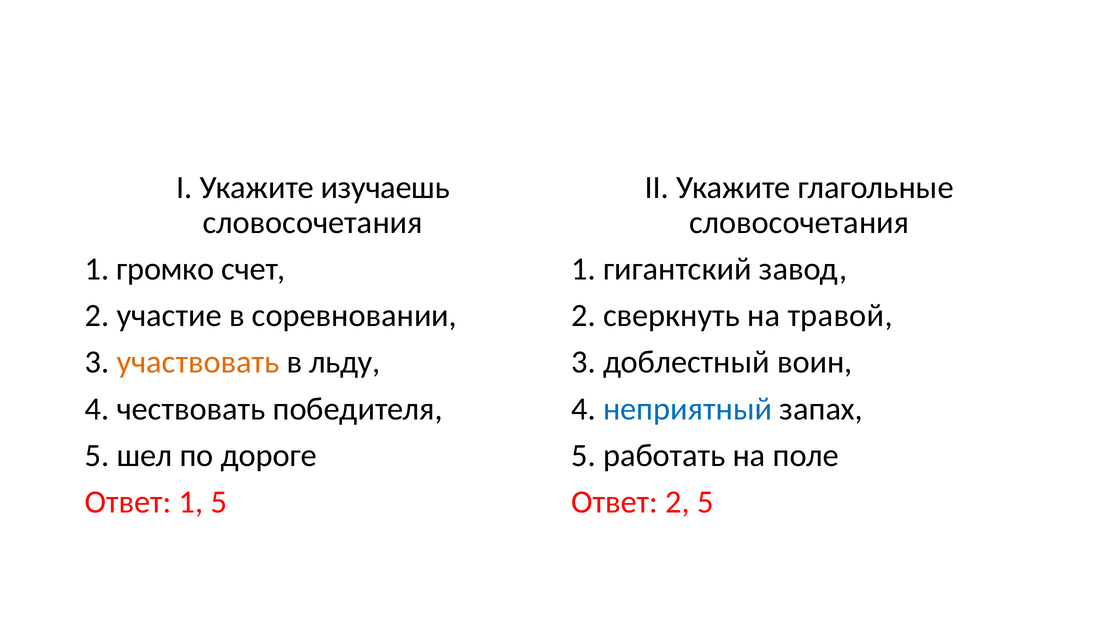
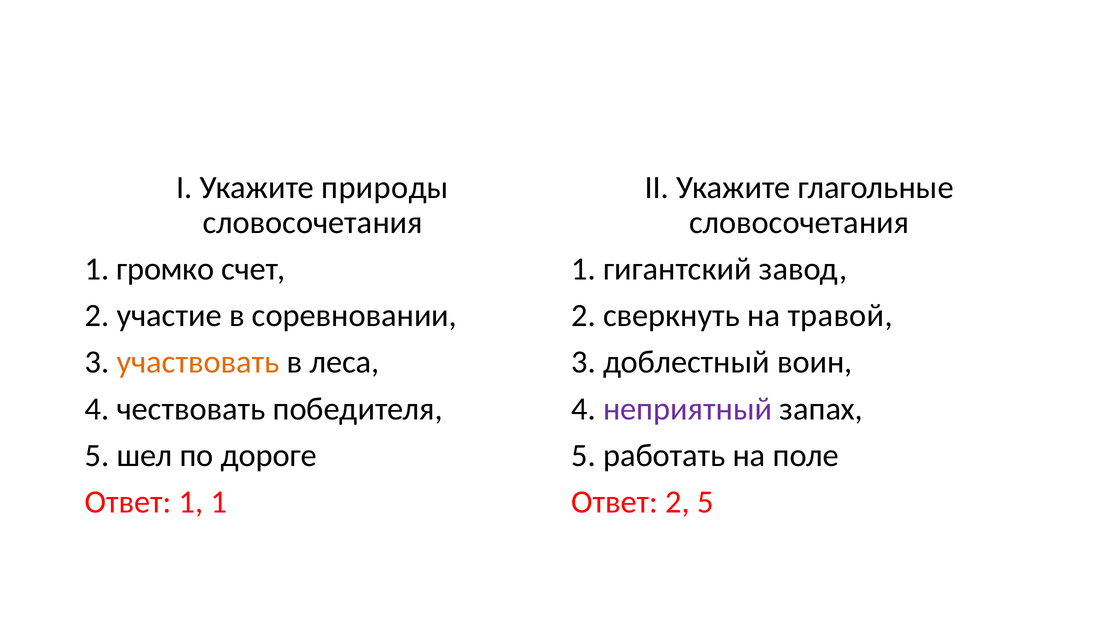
изучаешь: изучаешь -> природы
льду: льду -> леса
неприятный colour: blue -> purple
1 5: 5 -> 1
